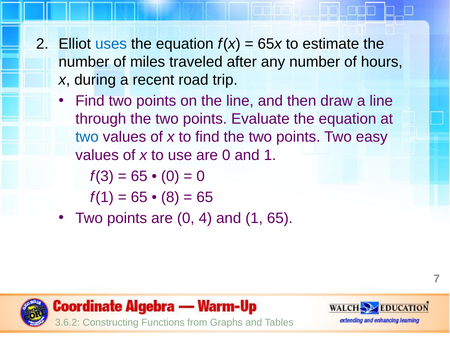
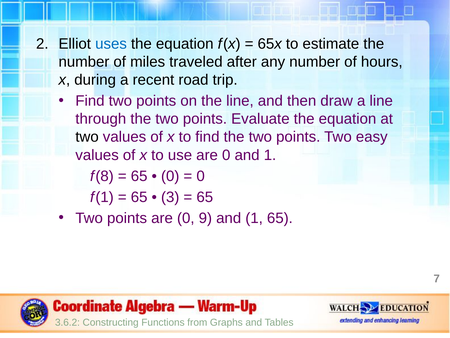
two at (87, 137) colour: blue -> black
3: 3 -> 8
8: 8 -> 3
4: 4 -> 9
